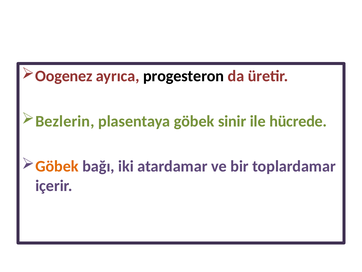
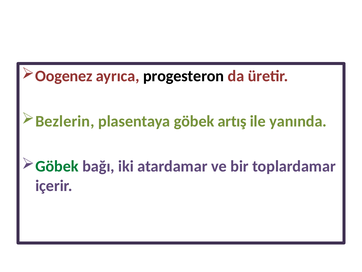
sinir: sinir -> artış
hücrede: hücrede -> yanında
Göbek at (57, 166) colour: orange -> green
